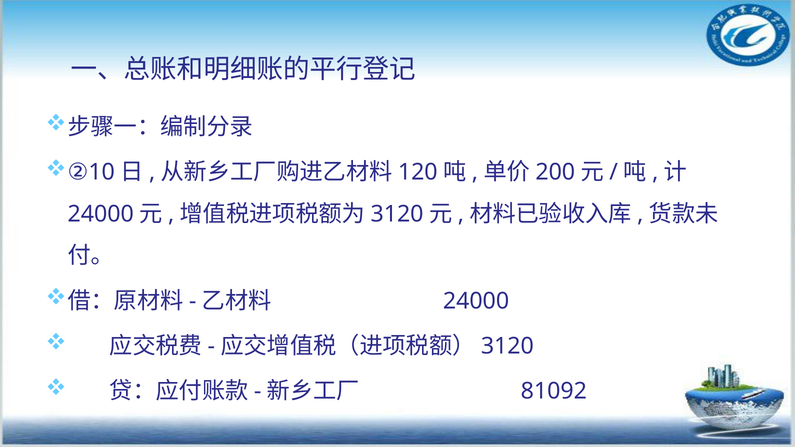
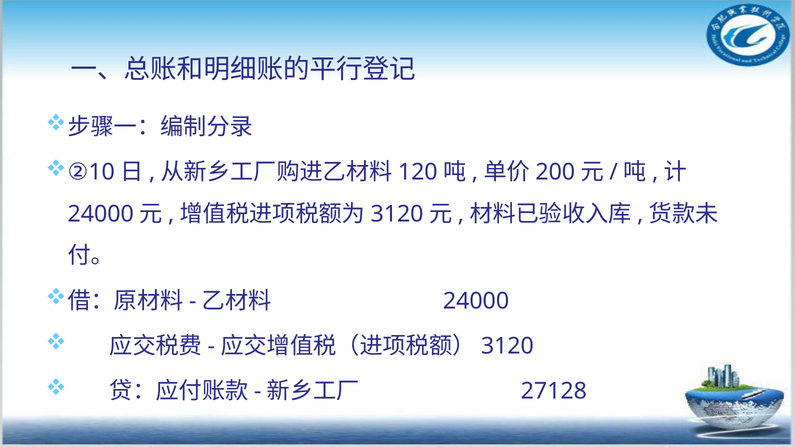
81092: 81092 -> 27128
